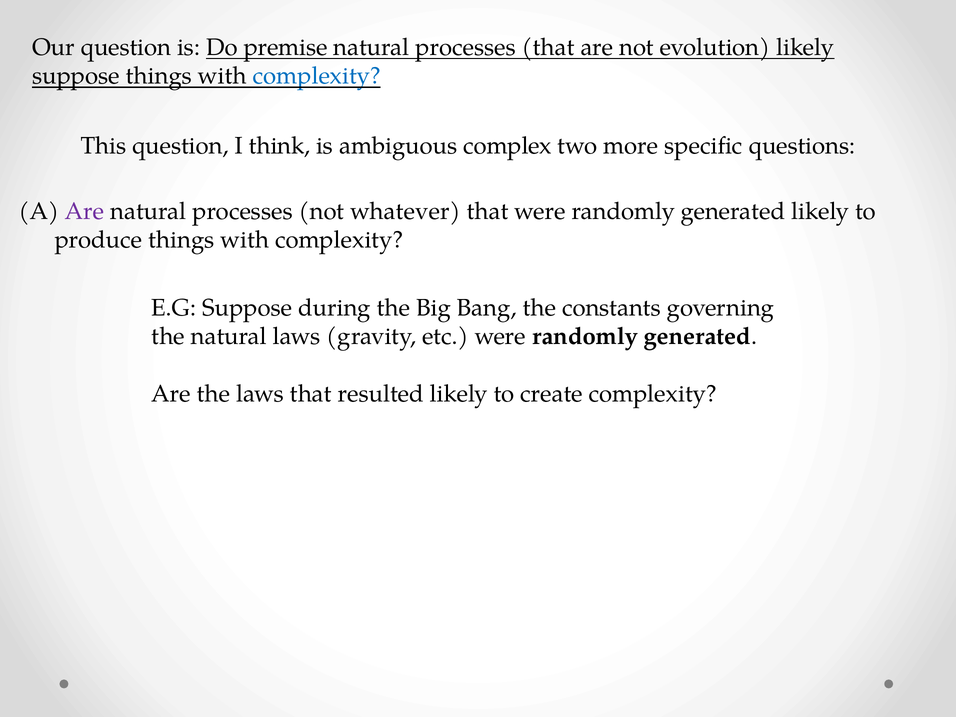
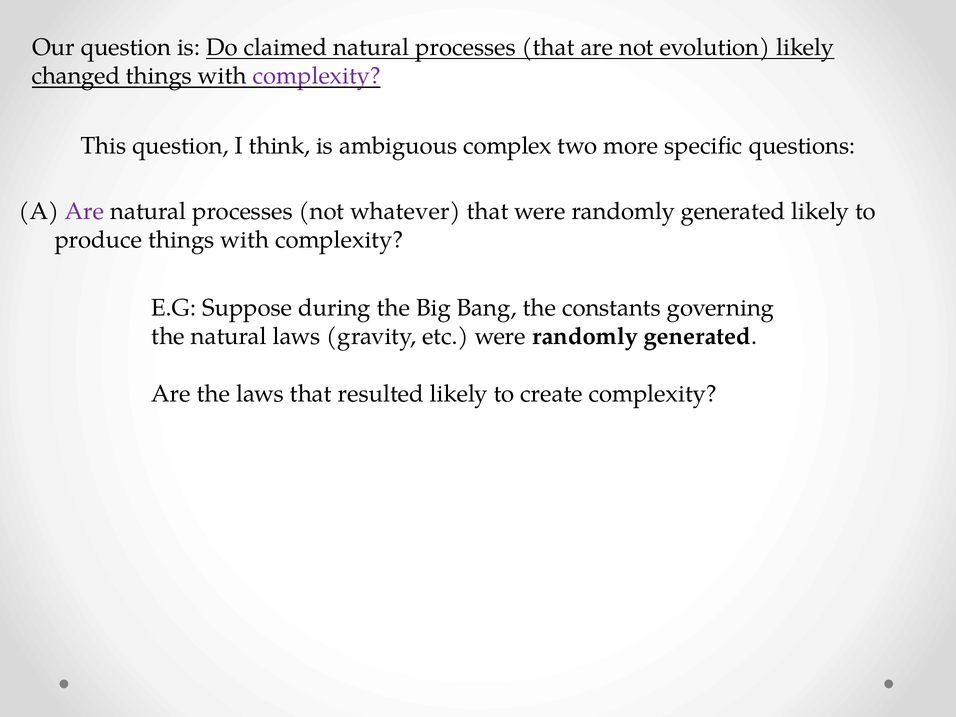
premise: premise -> claimed
suppose at (76, 76): suppose -> changed
complexity at (317, 76) colour: blue -> purple
